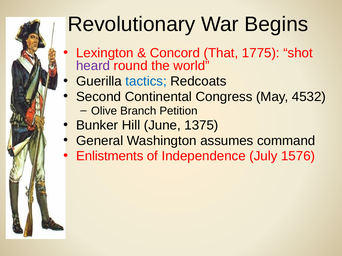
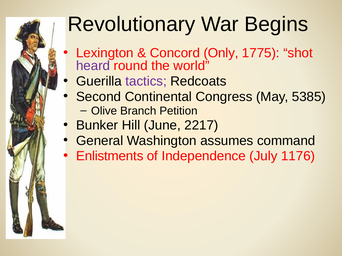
That: That -> Only
tactics colour: blue -> purple
4532: 4532 -> 5385
1375: 1375 -> 2217
1576: 1576 -> 1176
